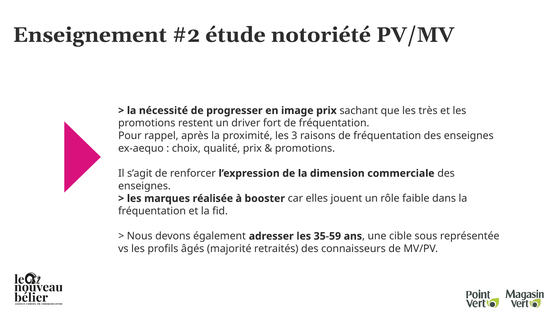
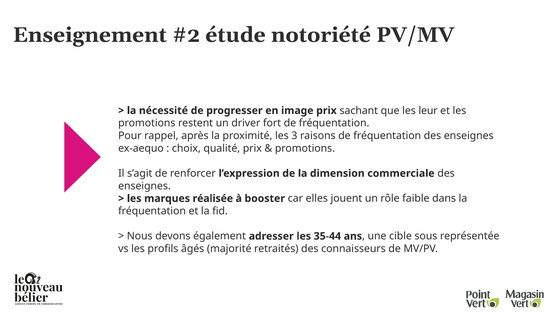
très: très -> leur
35-59: 35-59 -> 35-44
